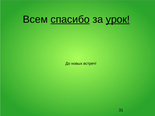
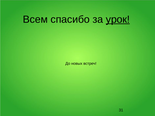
спасибо underline: present -> none
